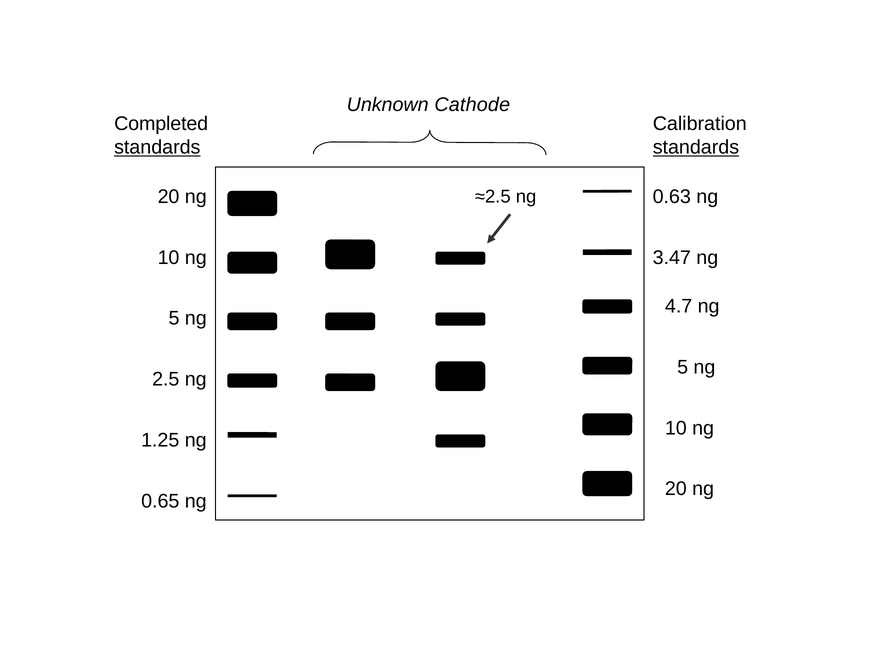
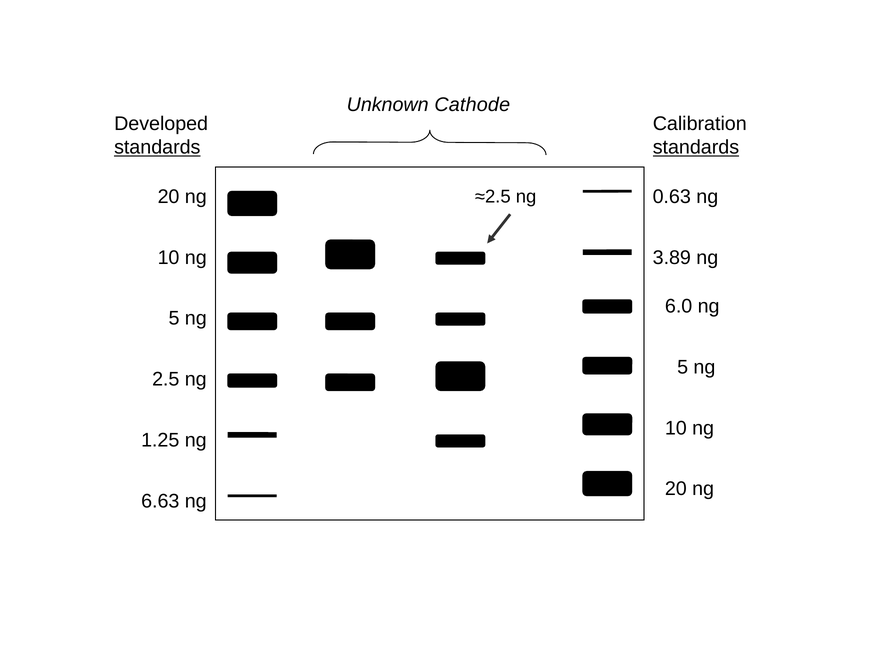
Completed: Completed -> Developed
3.47: 3.47 -> 3.89
4.7: 4.7 -> 6.0
0.65: 0.65 -> 6.63
